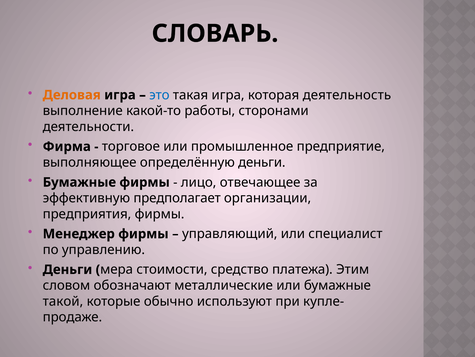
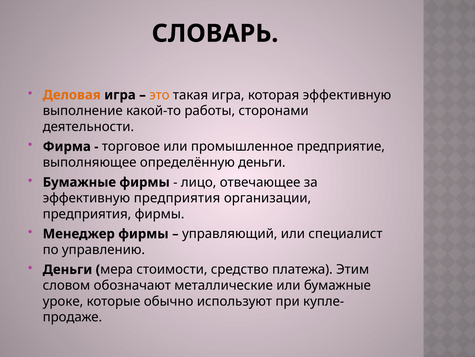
это colour: blue -> orange
которая деятельность: деятельность -> эффективную
эффективную предполагает: предполагает -> предприятия
такой: такой -> уроке
